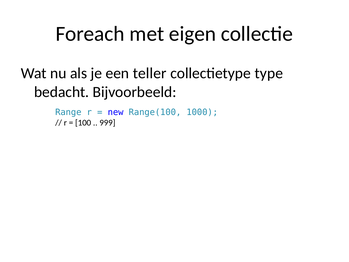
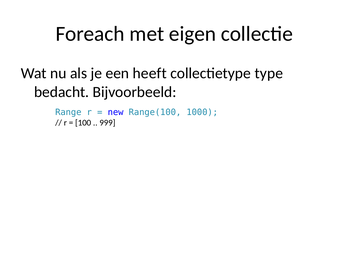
teller: teller -> heeft
